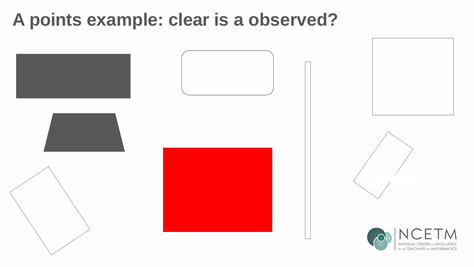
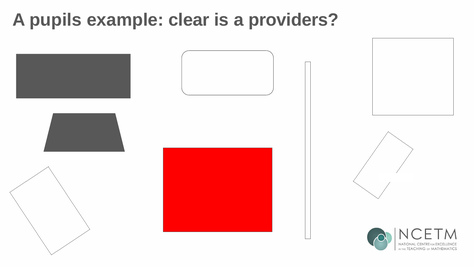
points: points -> pupils
observed: observed -> providers
